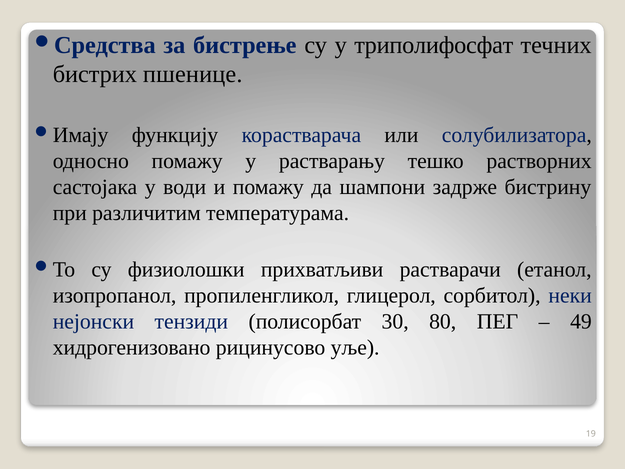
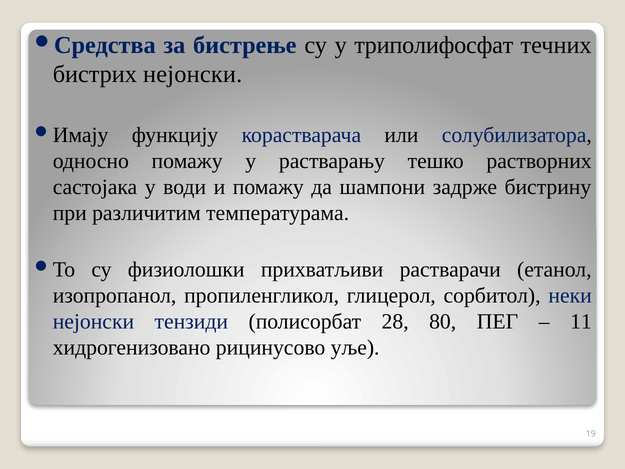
бистрих пшенице: пшенице -> нејонски
30: 30 -> 28
49: 49 -> 11
